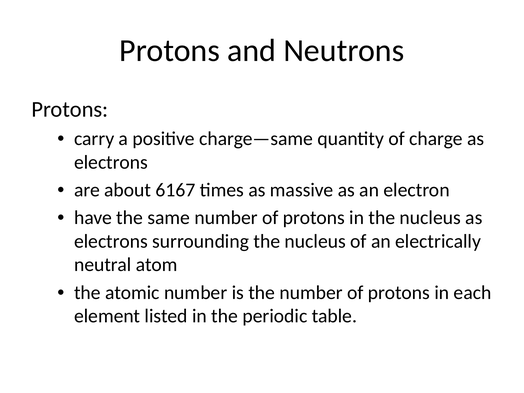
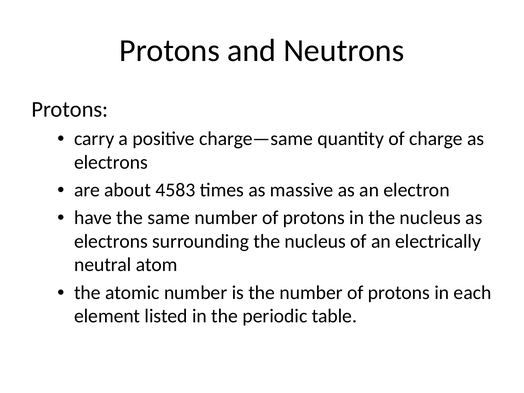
6167: 6167 -> 4583
